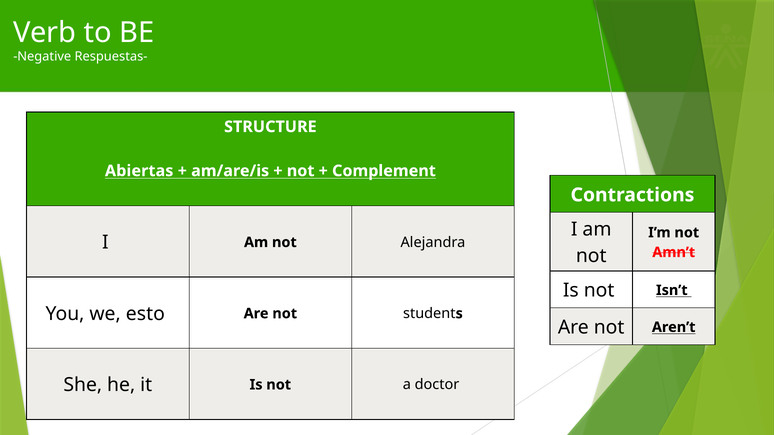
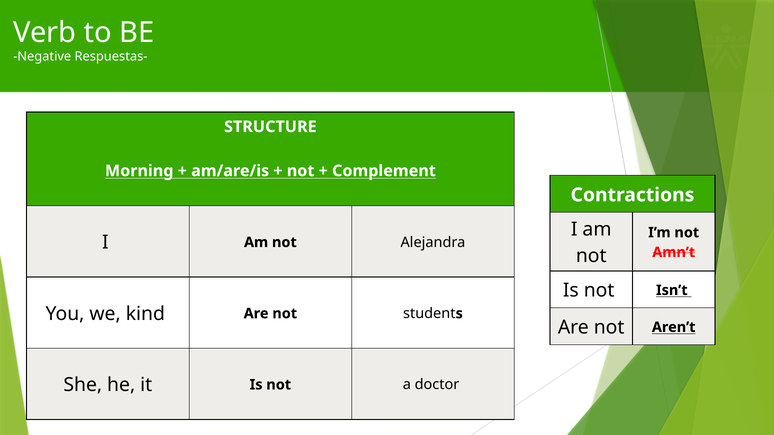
Abiertas: Abiertas -> Morning
esto: esto -> kind
